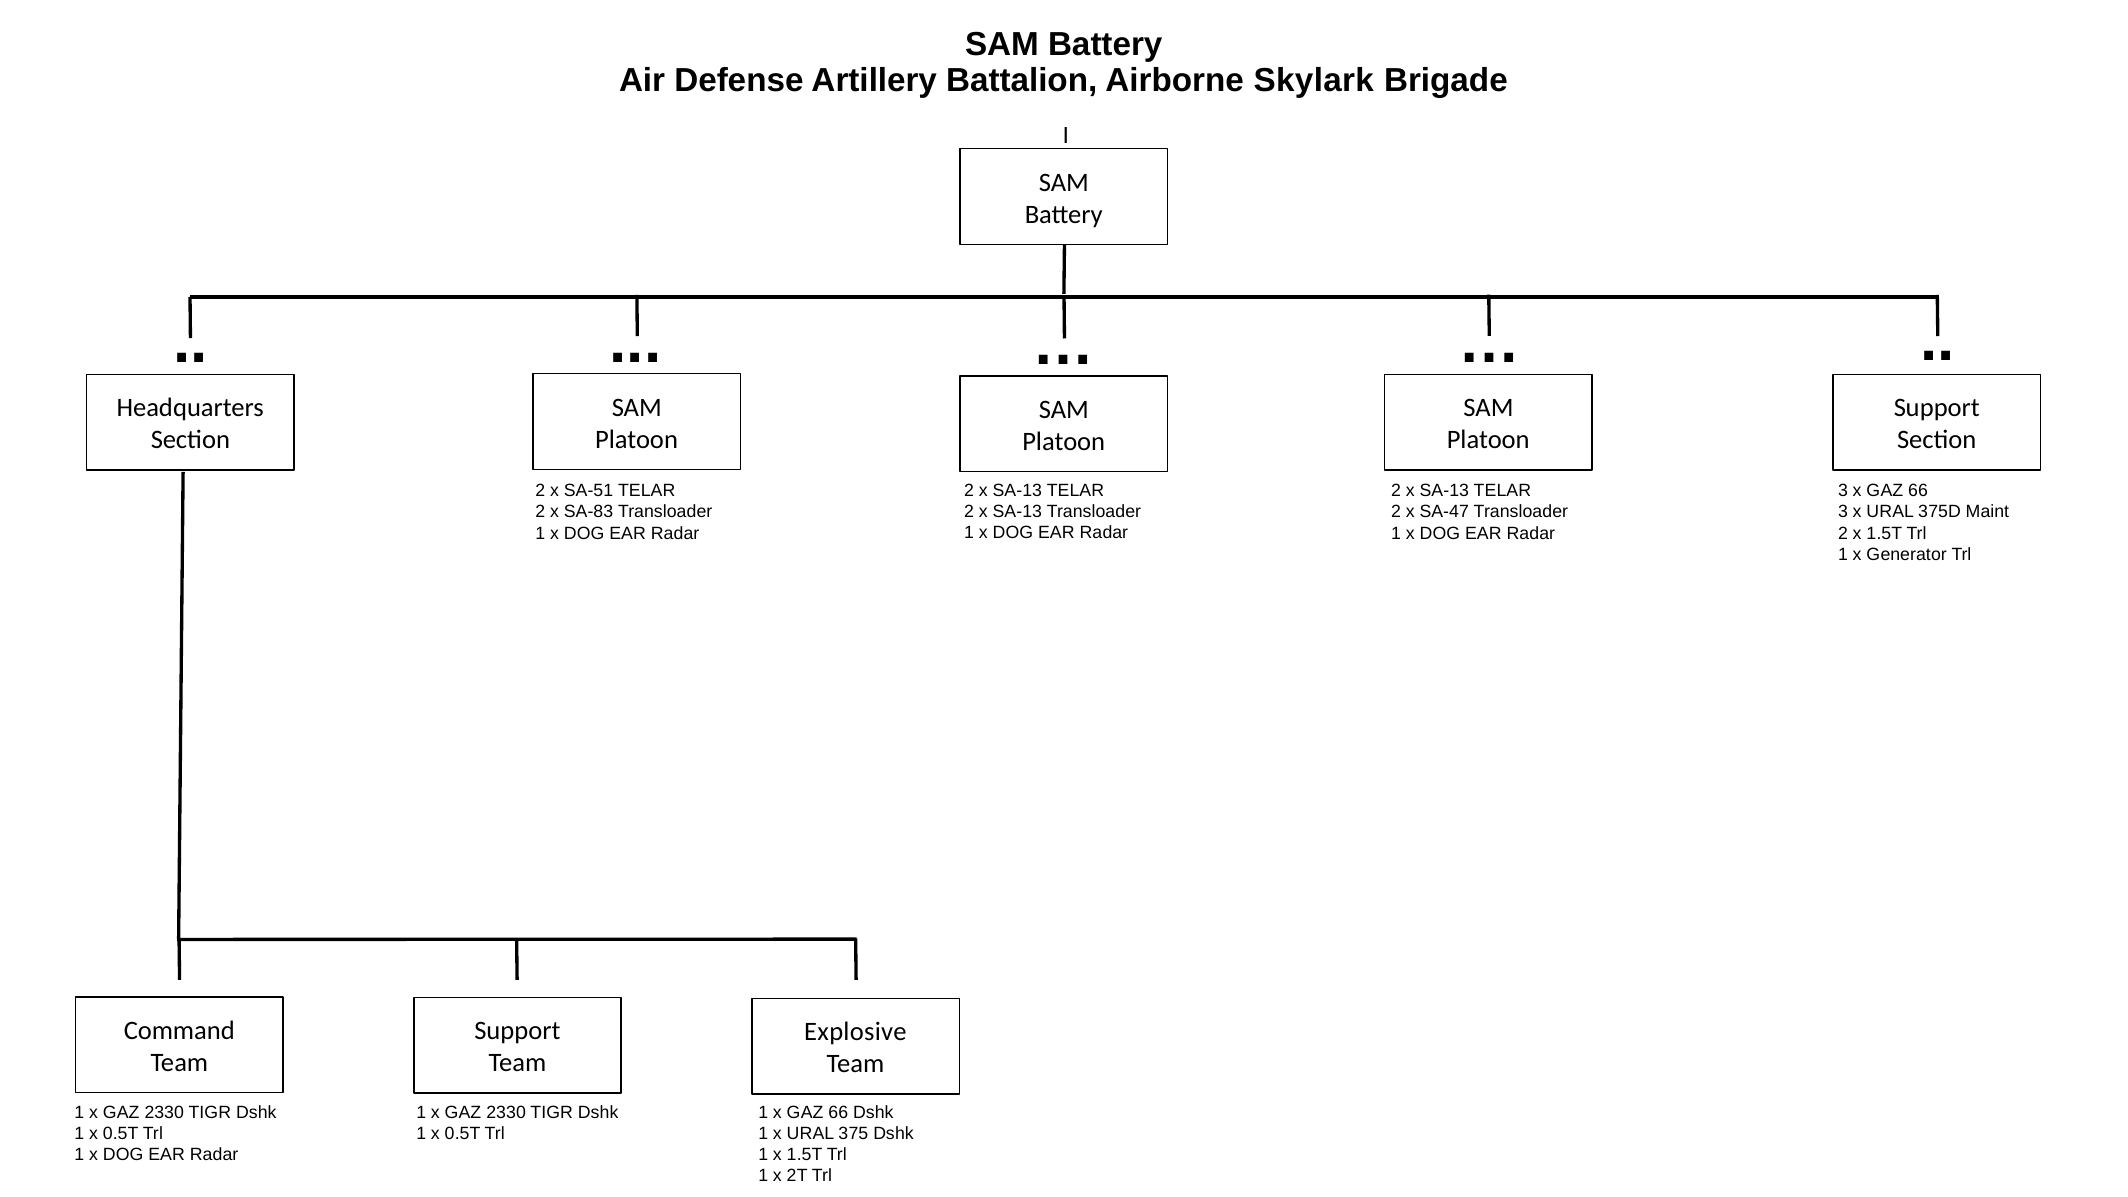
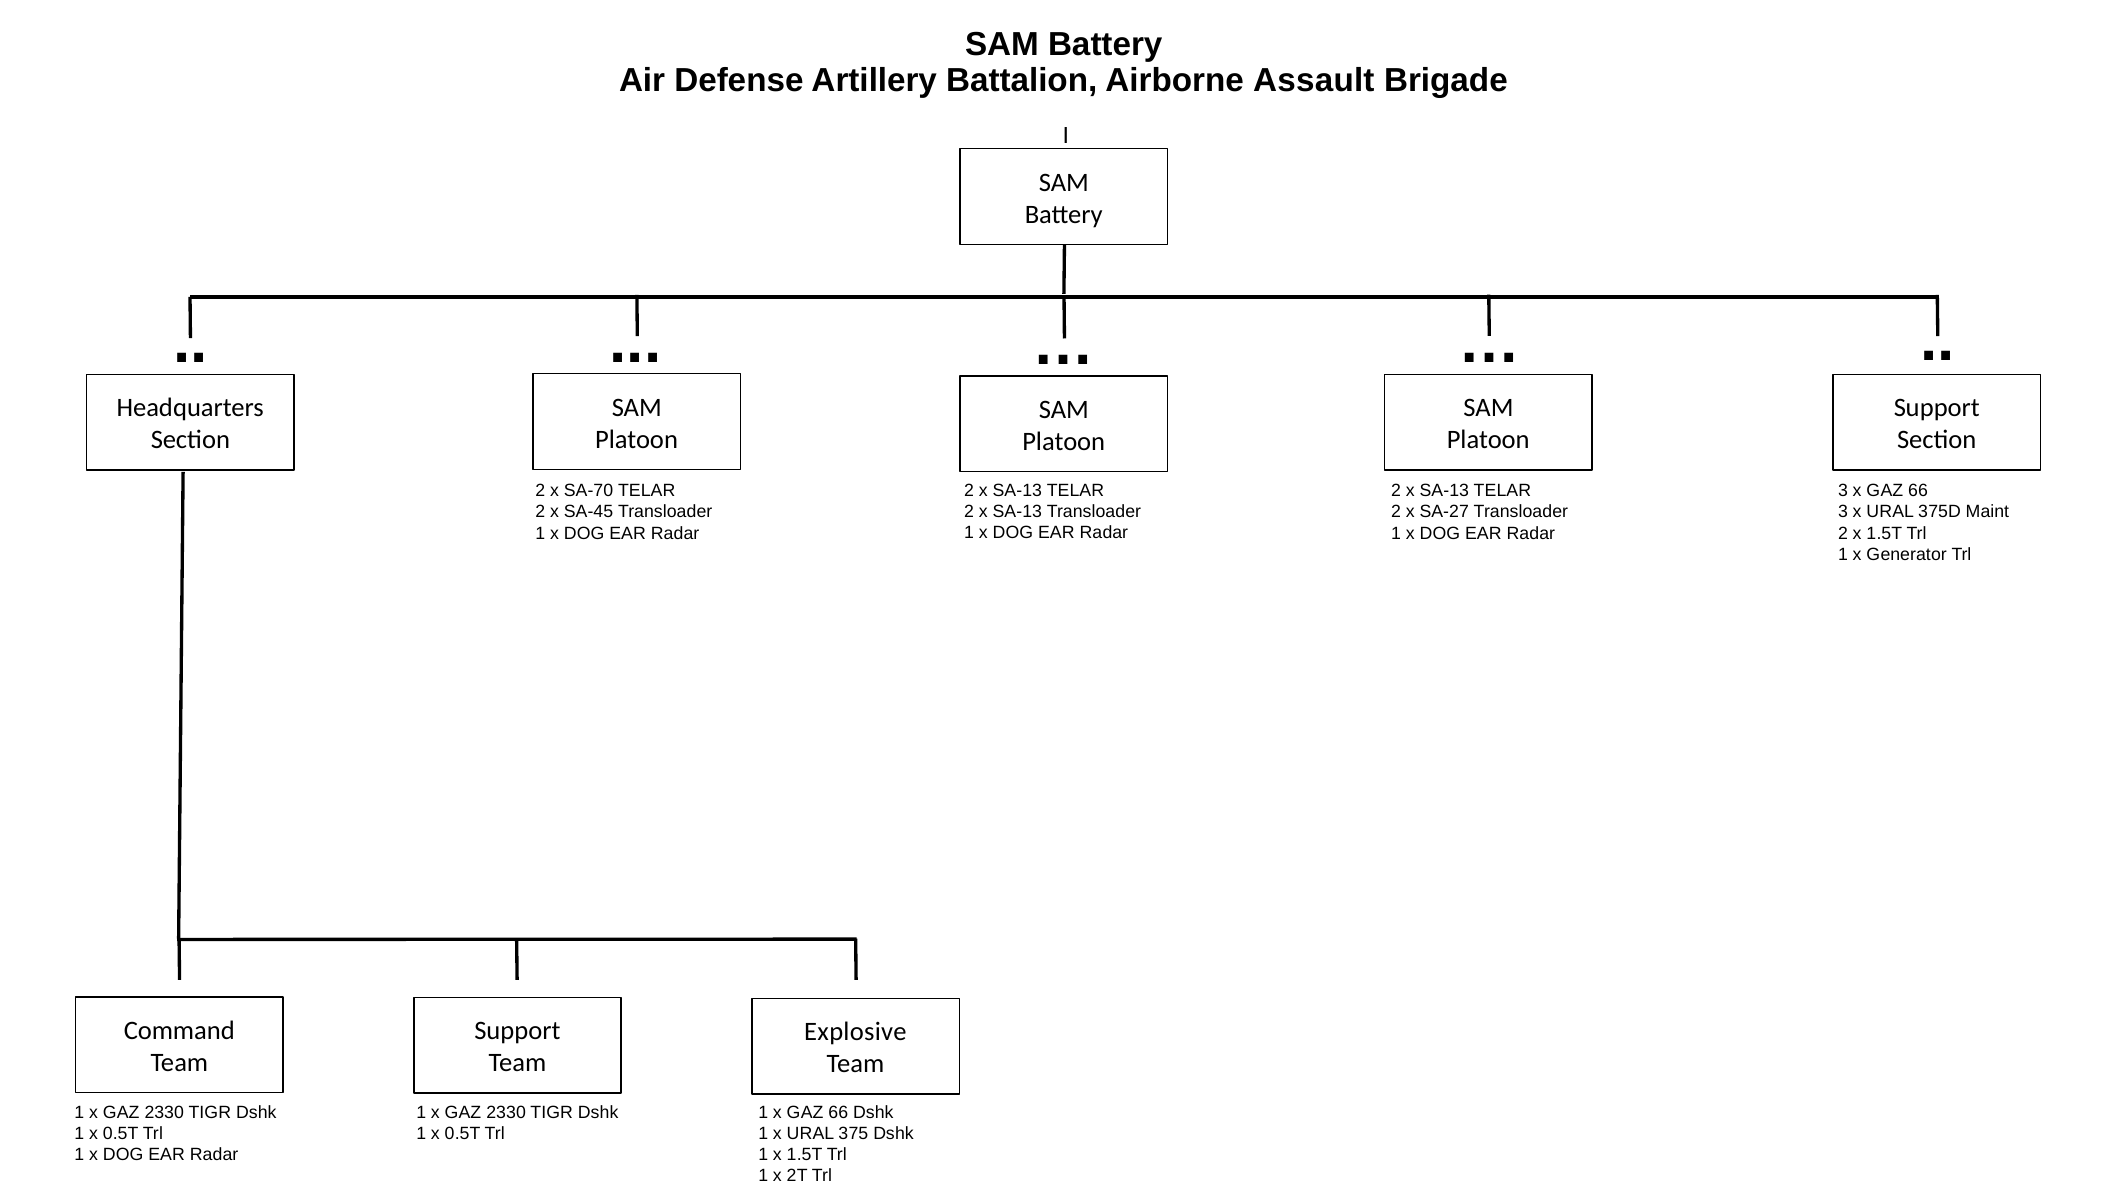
Skylark: Skylark -> Assault
SA-51: SA-51 -> SA-70
SA-83: SA-83 -> SA-45
SA-47: SA-47 -> SA-27
